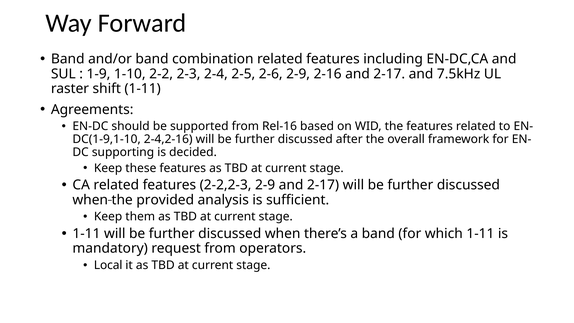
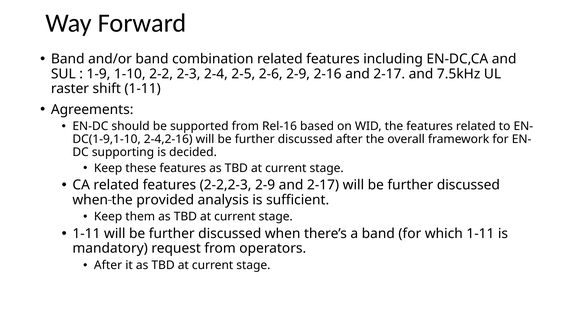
Local at (108, 265): Local -> After
